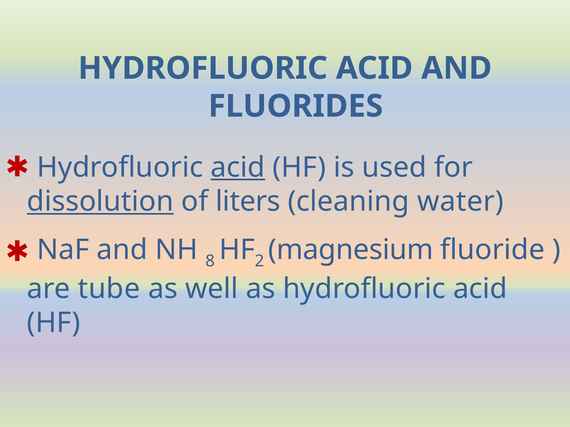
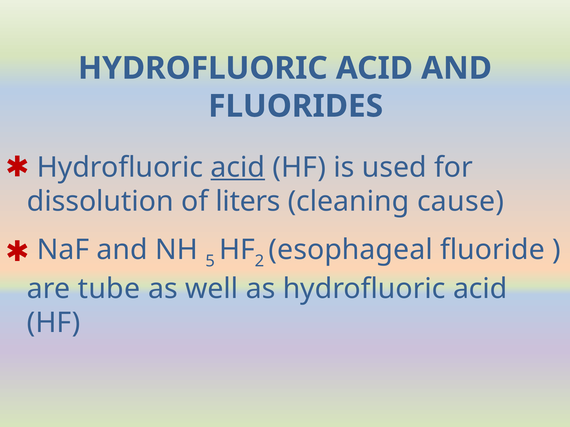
dissolution underline: present -> none
water: water -> cause
8: 8 -> 5
magnesium: magnesium -> esophageal
